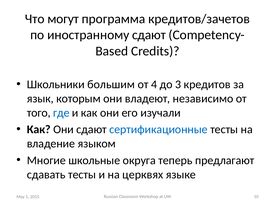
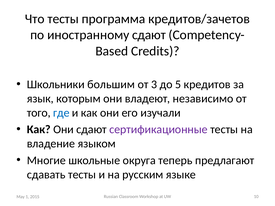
Что могут: могут -> тесты
4: 4 -> 3
3: 3 -> 5
сертификационные colour: blue -> purple
церквях: церквях -> русским
